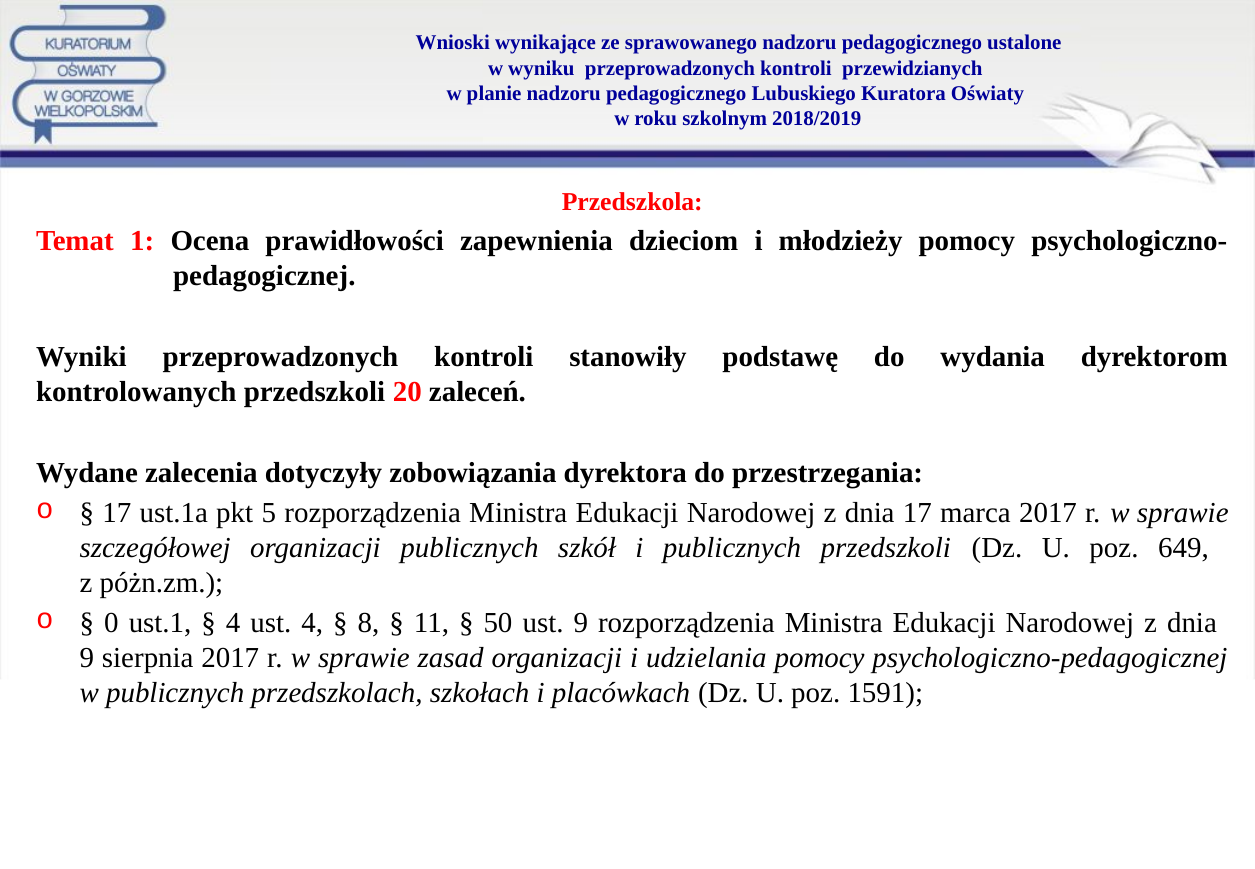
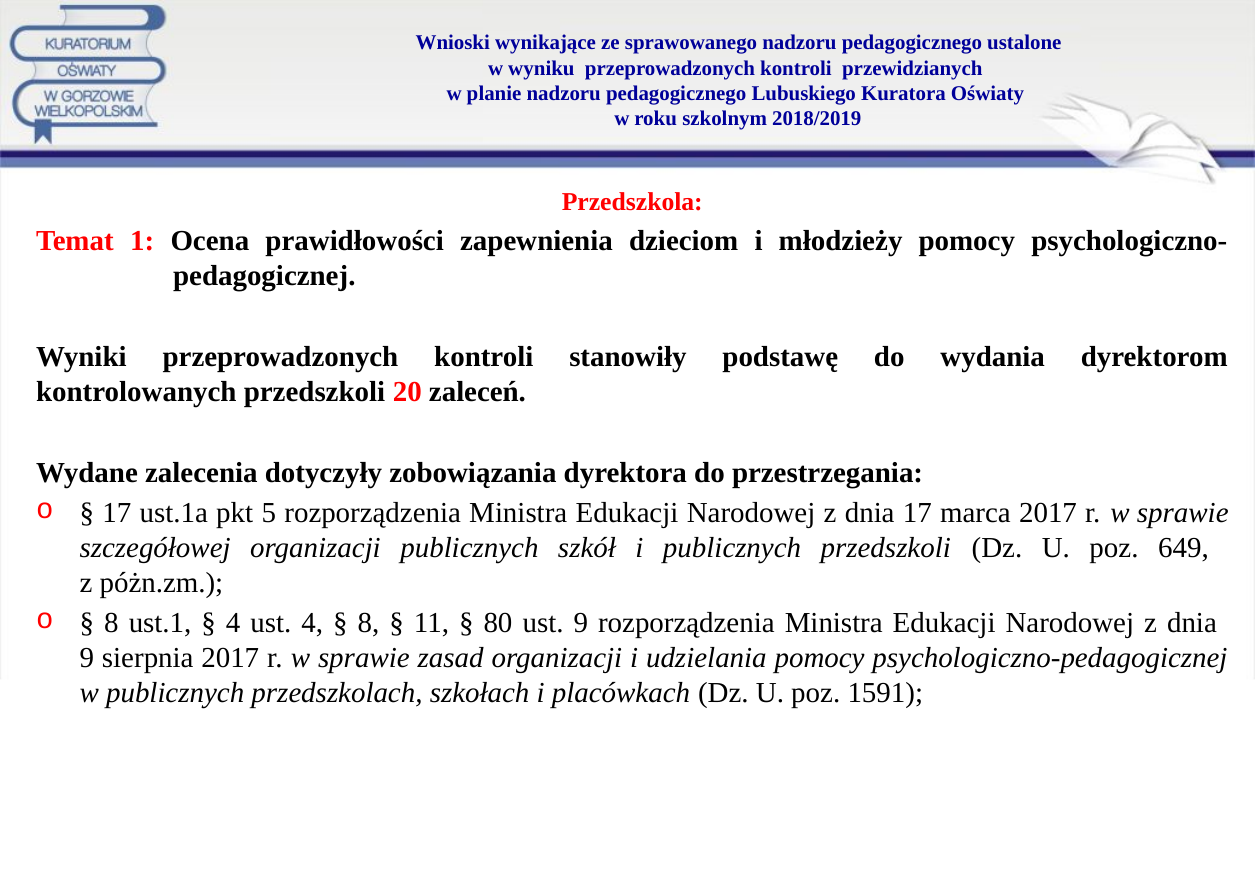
0 at (111, 623): 0 -> 8
50: 50 -> 80
